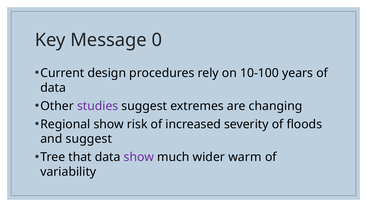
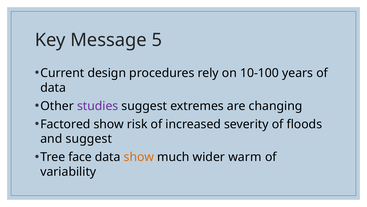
0: 0 -> 5
Regional: Regional -> Factored
that: that -> face
show at (139, 157) colour: purple -> orange
